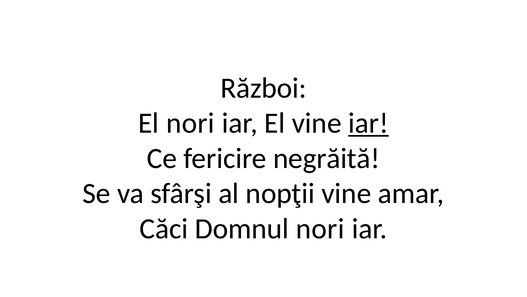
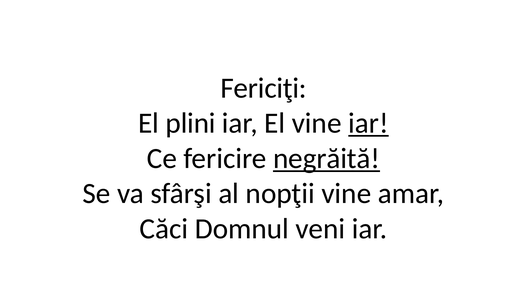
Război: Război -> Fericiţi
El nori: nori -> plini
negrăită underline: none -> present
Domnul nori: nori -> veni
